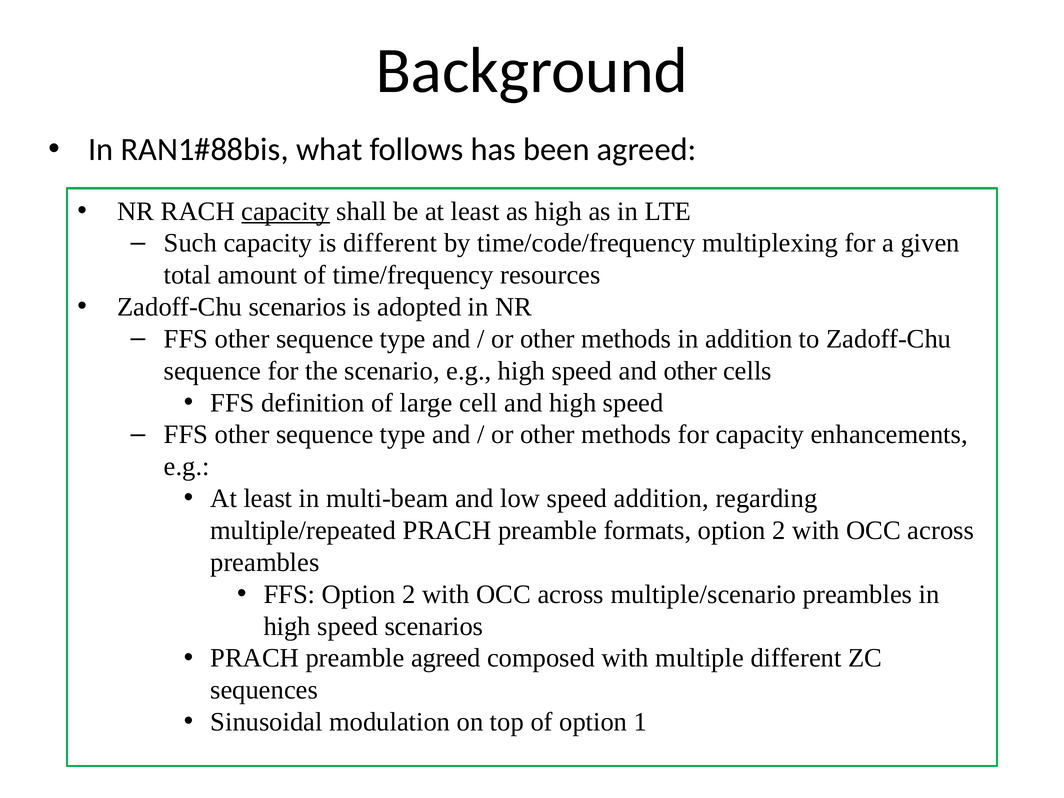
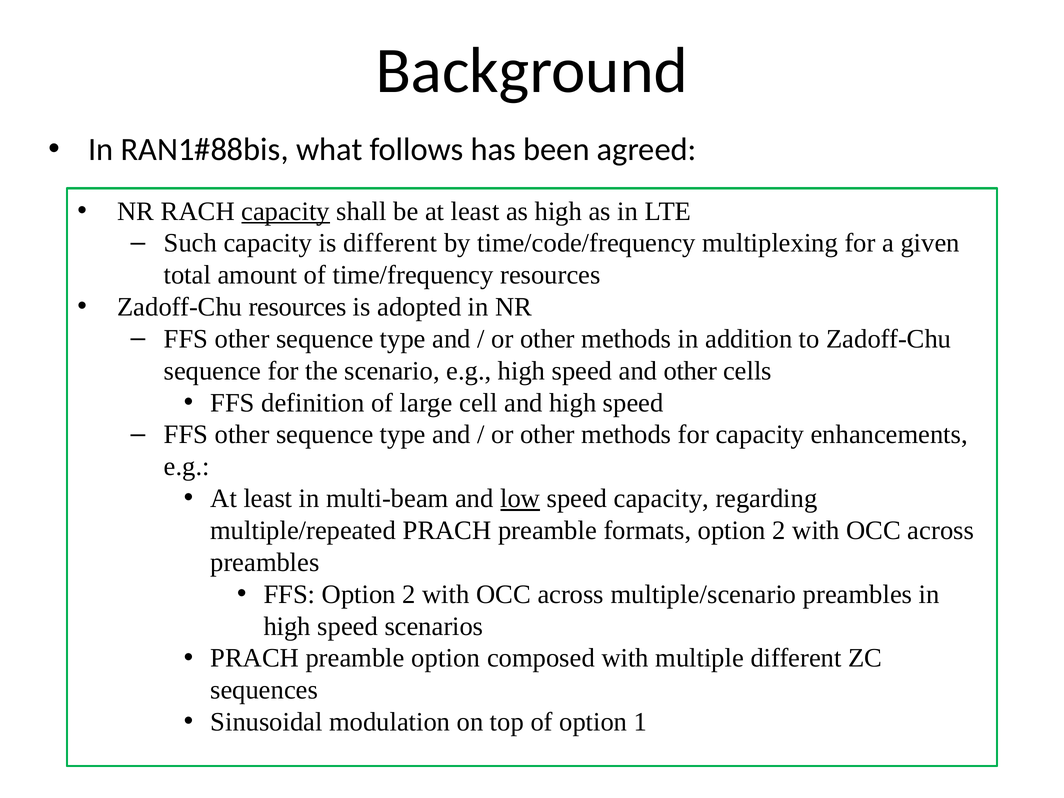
Zadoff-Chu scenarios: scenarios -> resources
low underline: none -> present
speed addition: addition -> capacity
preamble agreed: agreed -> option
